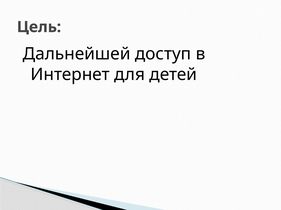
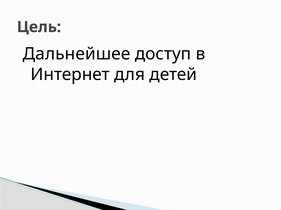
Дальнейшей: Дальнейшей -> Дальнейшее
